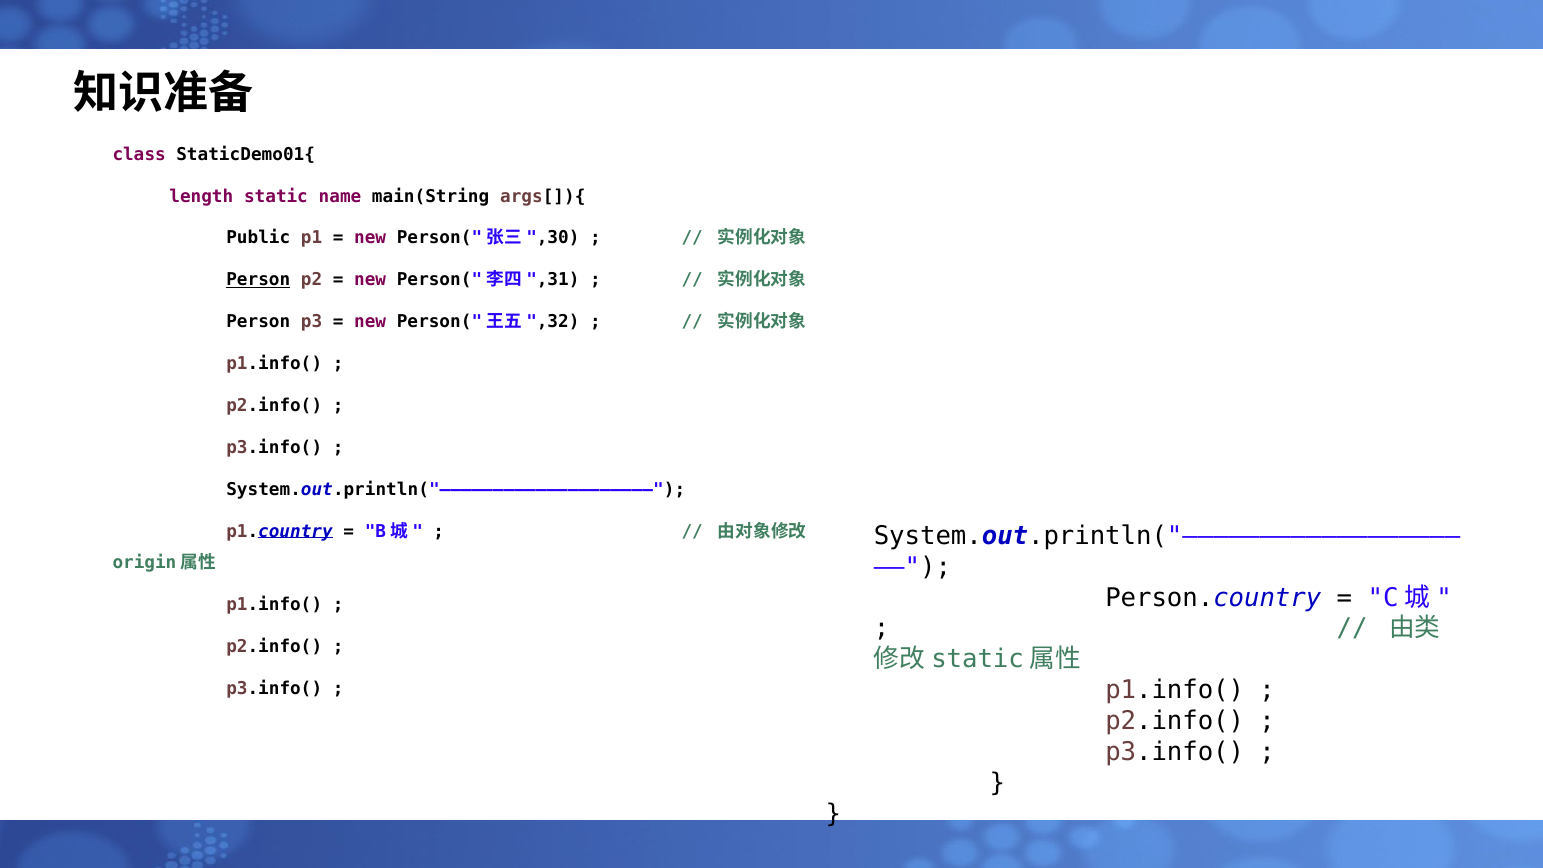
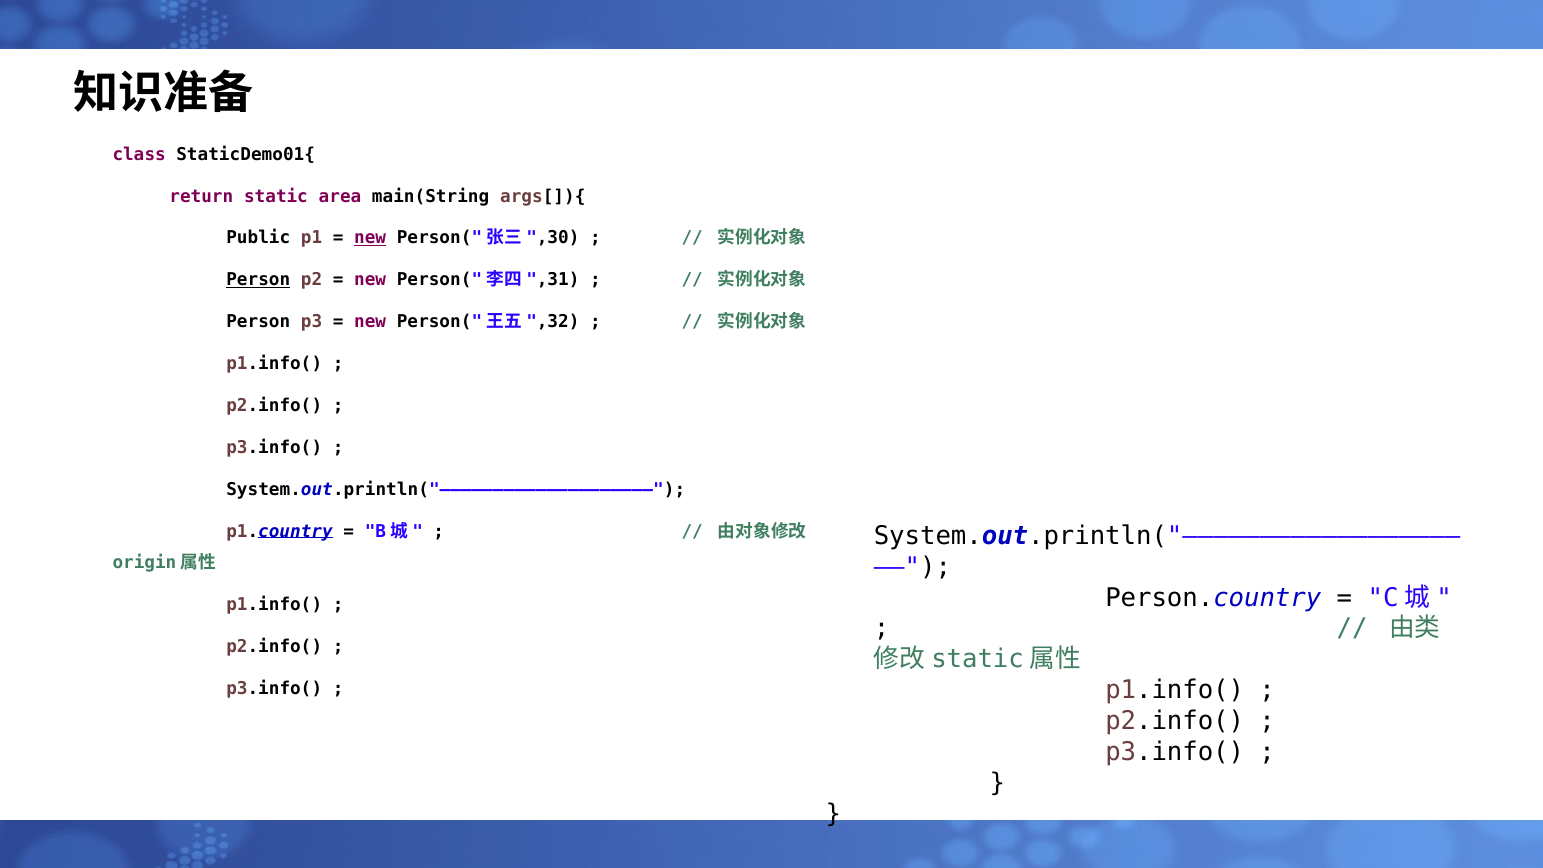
length: length -> return
name: name -> area
new at (370, 238) underline: none -> present
